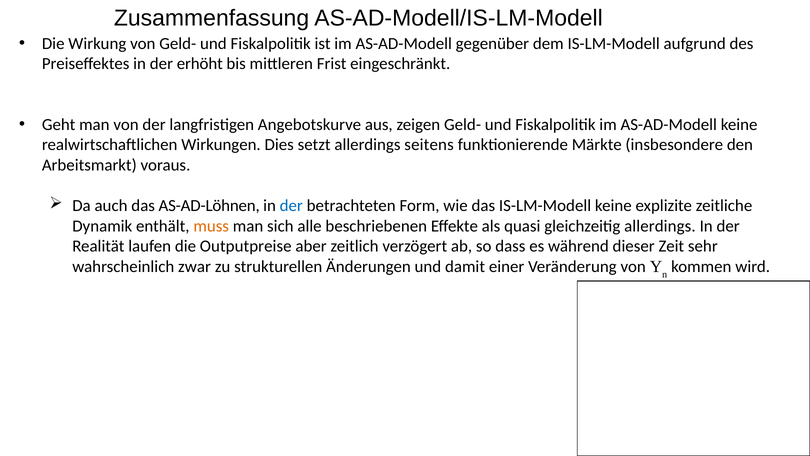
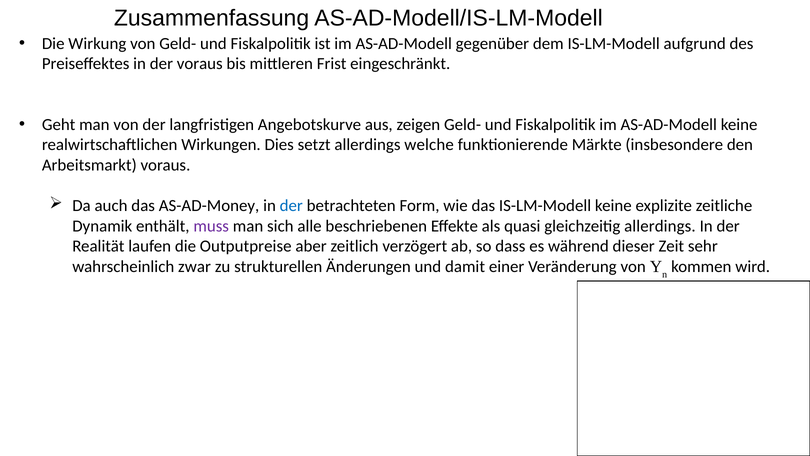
der erhöht: erhöht -> voraus
seitens: seitens -> welche
AS-AD-Löhnen: AS-AD-Löhnen -> AS-AD-Money
muss colour: orange -> purple
